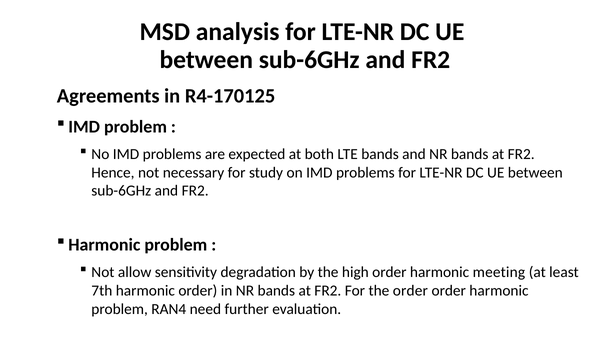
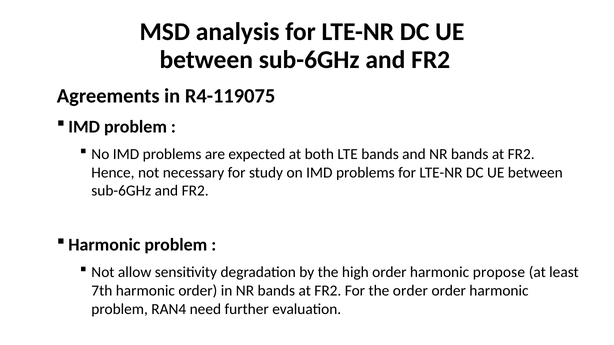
R4-170125: R4-170125 -> R4-119075
meeting: meeting -> propose
